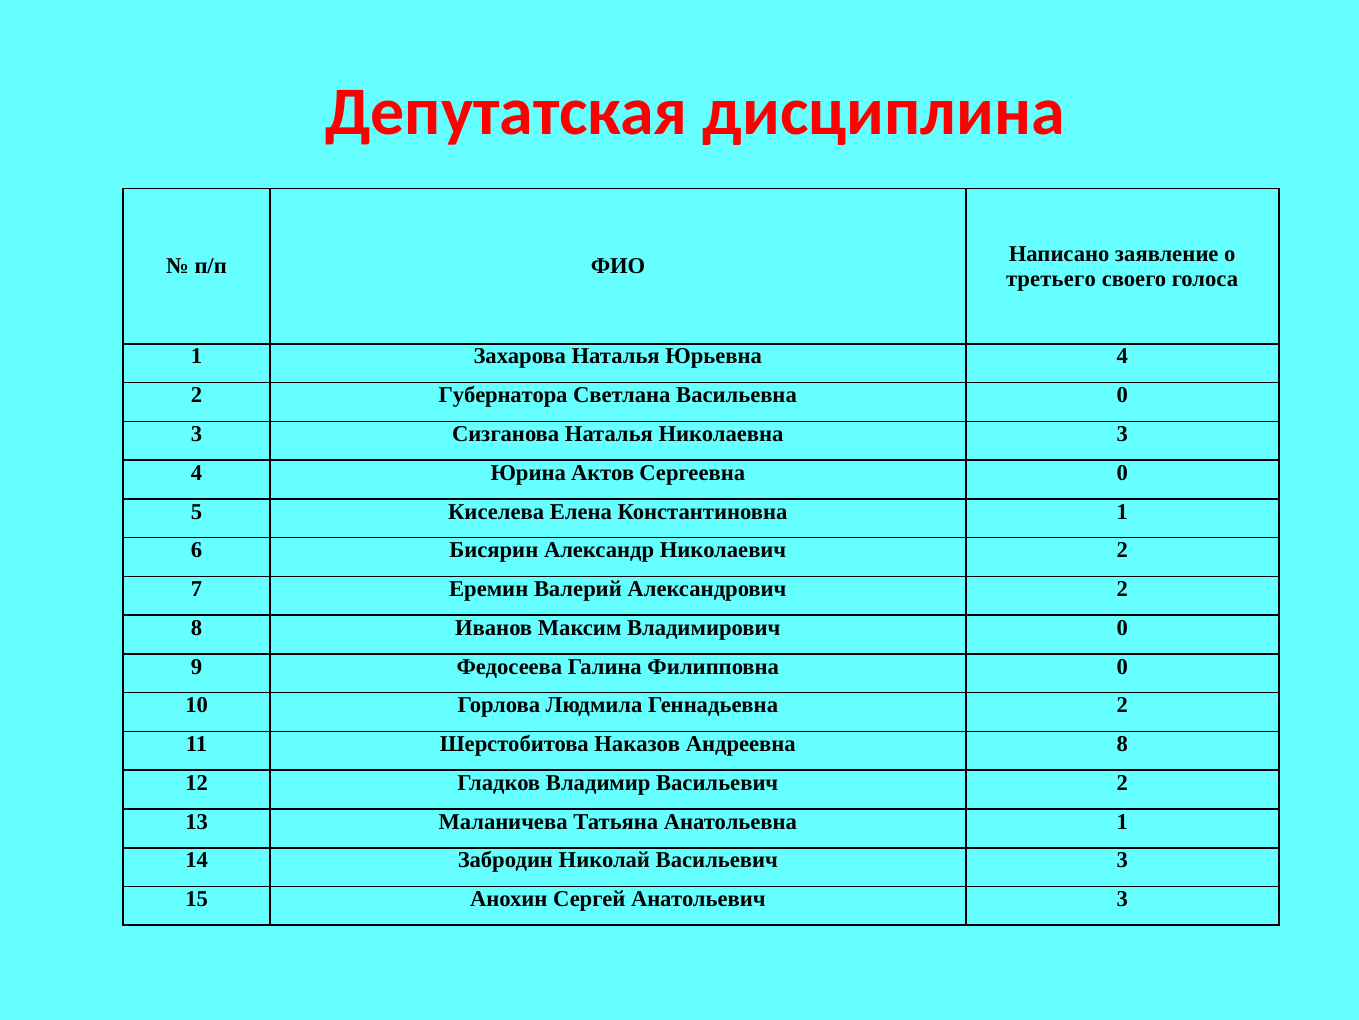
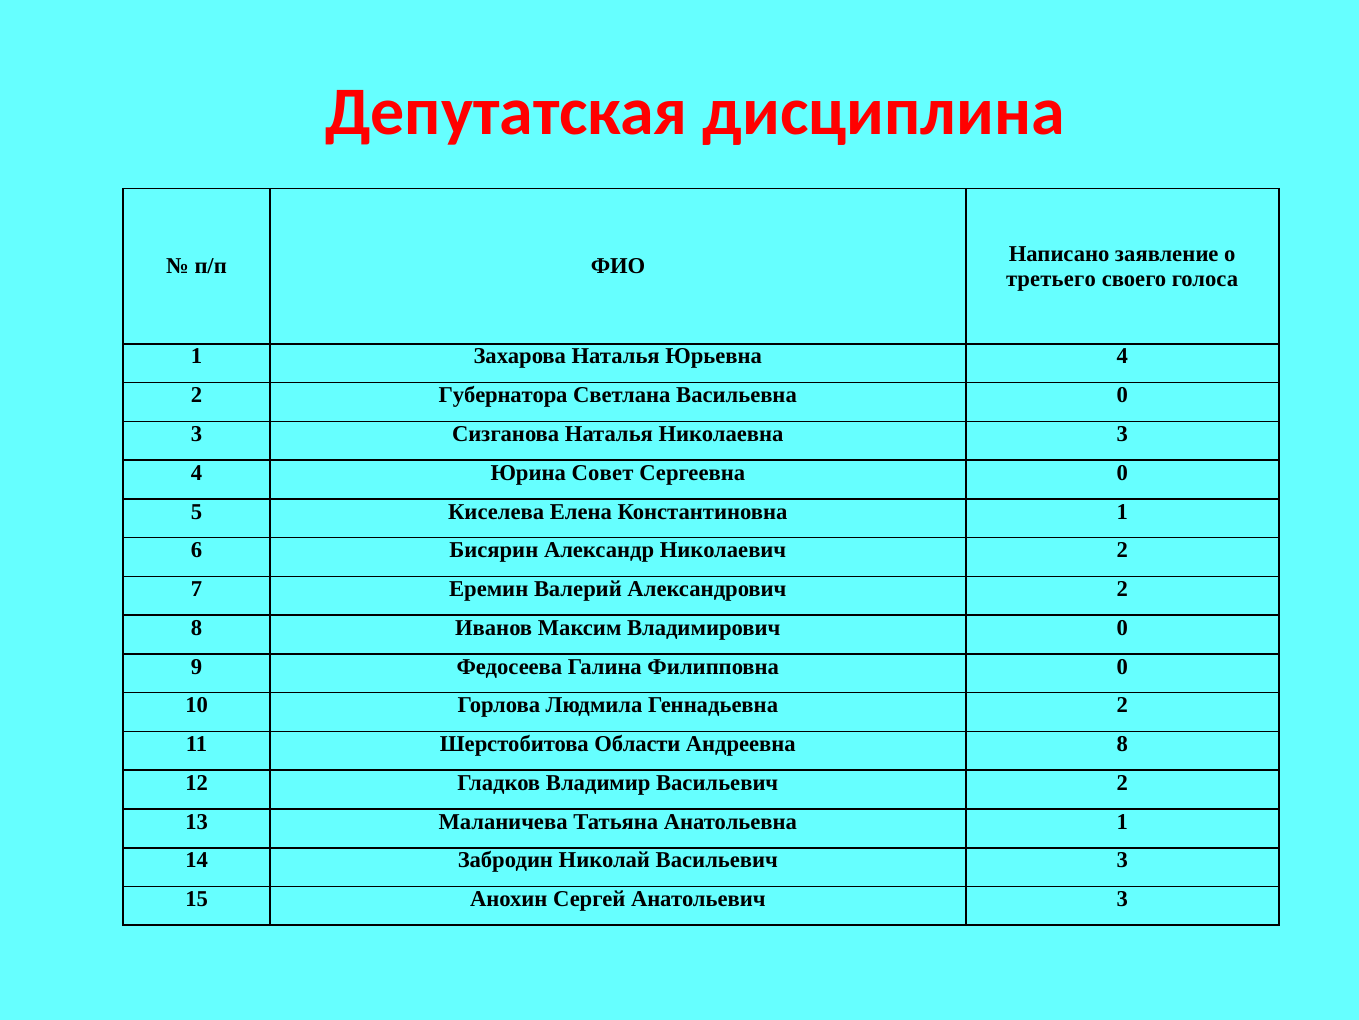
Актов: Актов -> Совет
Наказов: Наказов -> Области
